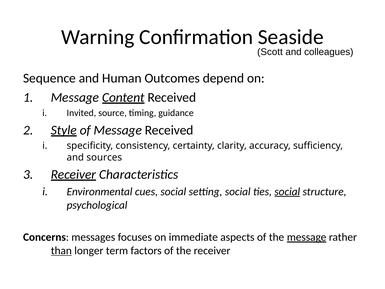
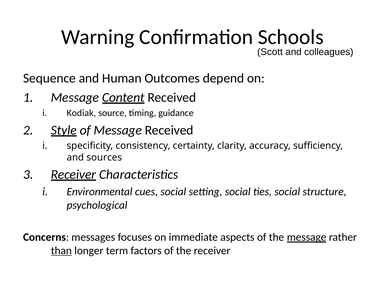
Seaside: Seaside -> Schools
Invited: Invited -> Kodiak
social at (287, 191) underline: present -> none
